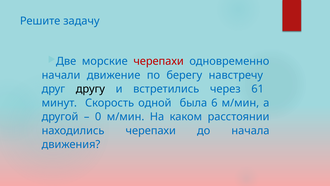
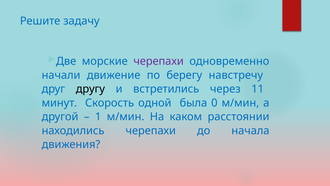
черепахи at (159, 61) colour: red -> purple
61: 61 -> 11
6: 6 -> 0
0: 0 -> 1
